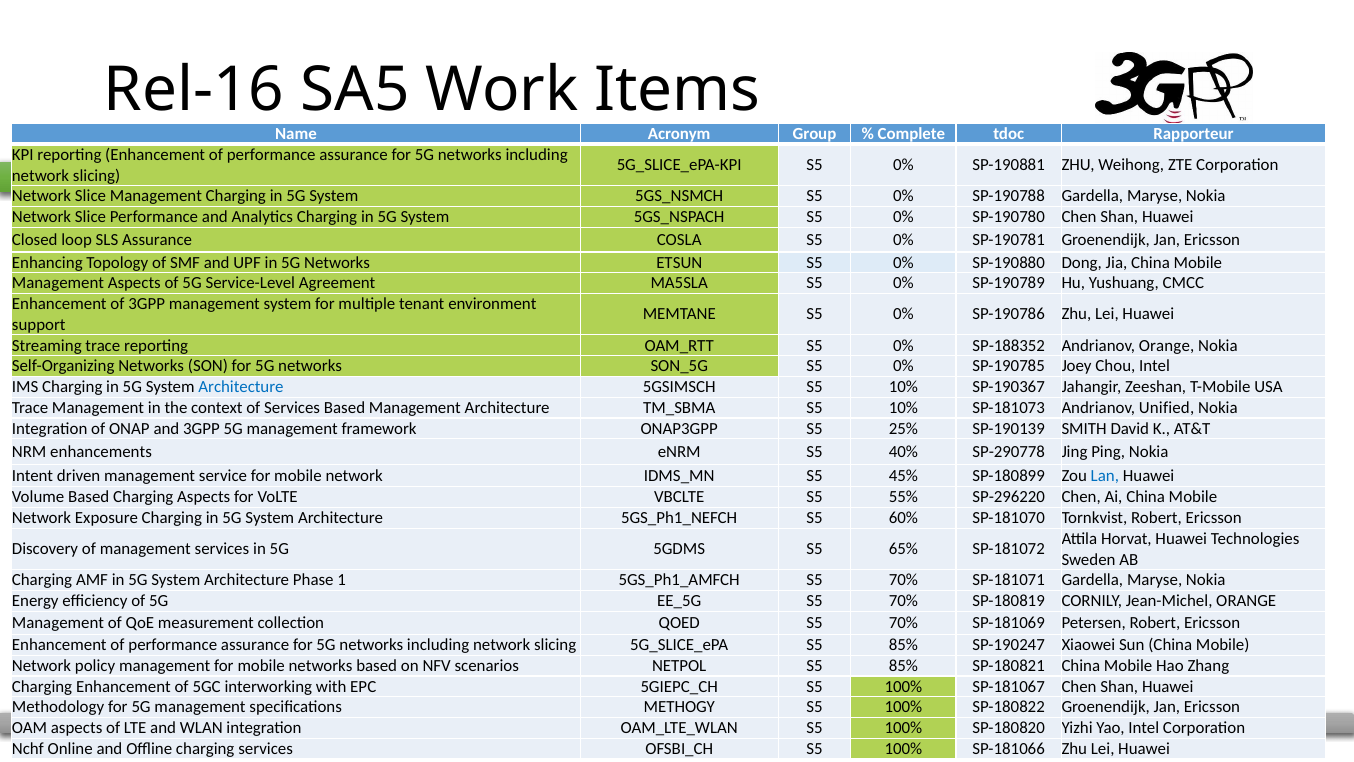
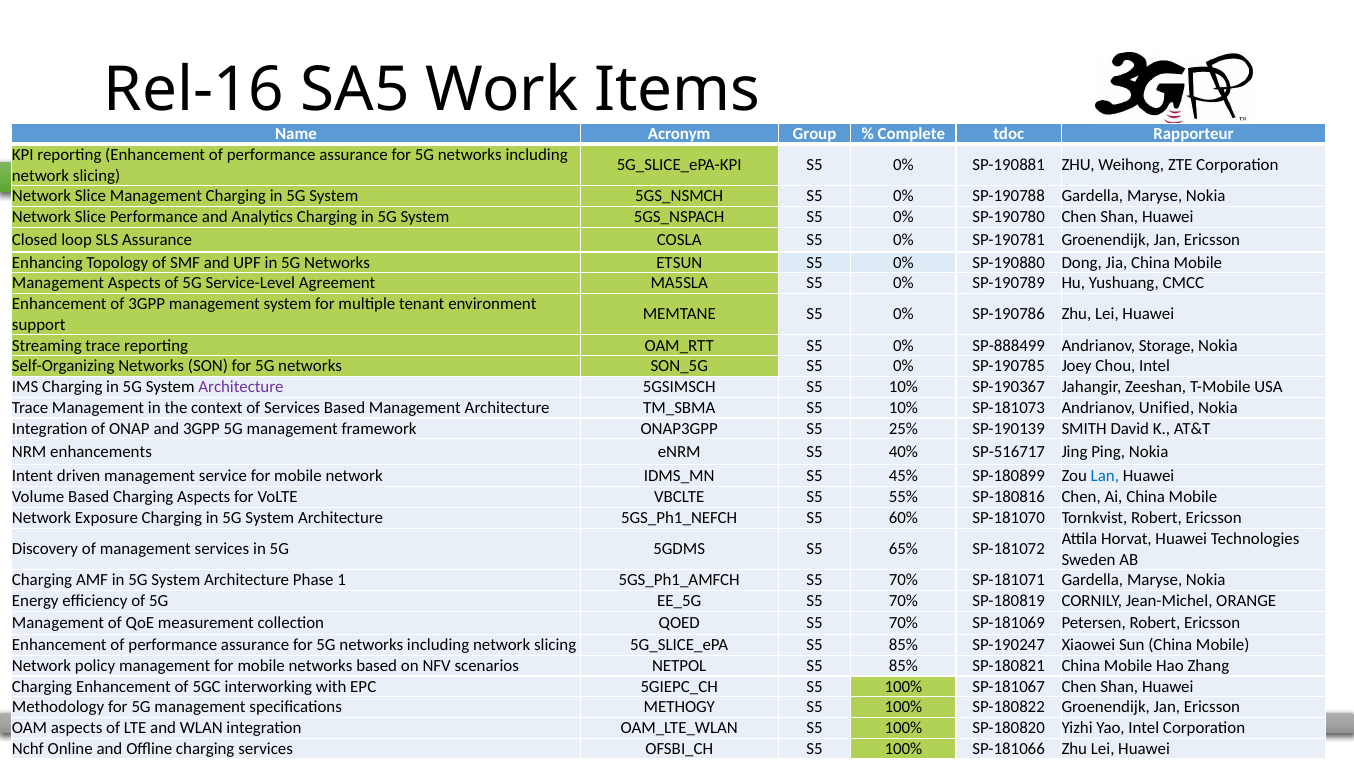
SP-188352: SP-188352 -> SP-888499
Andrianov Orange: Orange -> Storage
Architecture at (241, 387) colour: blue -> purple
SP-290778: SP-290778 -> SP-516717
SP-296220: SP-296220 -> SP-180816
